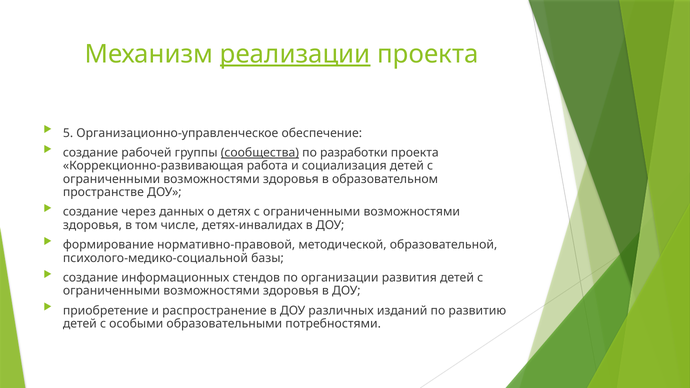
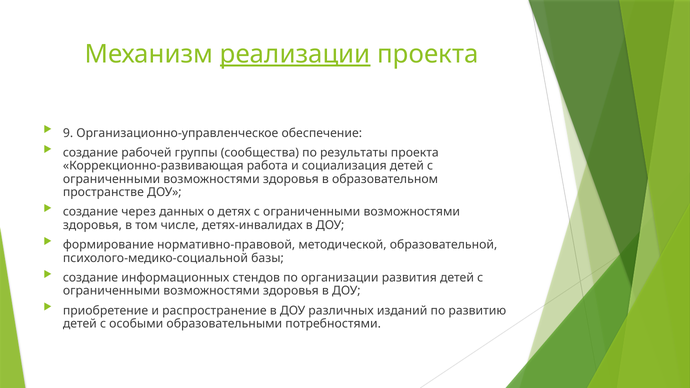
5: 5 -> 9
сообщества underline: present -> none
разработки: разработки -> результаты
